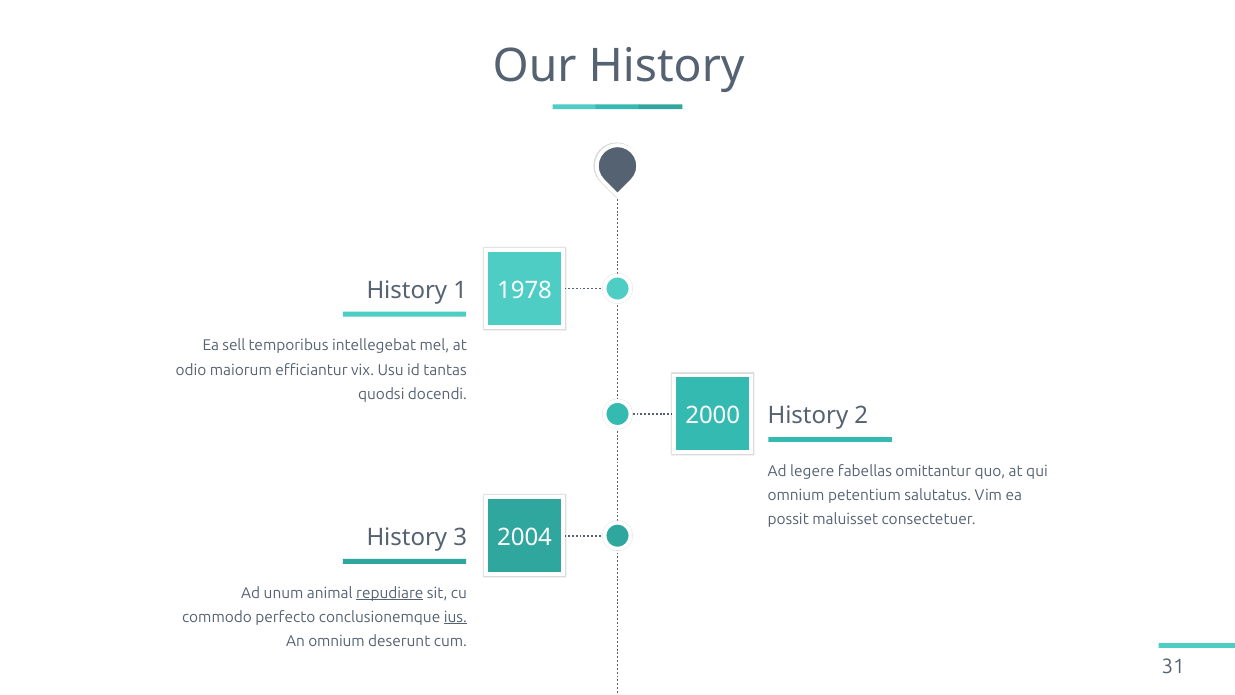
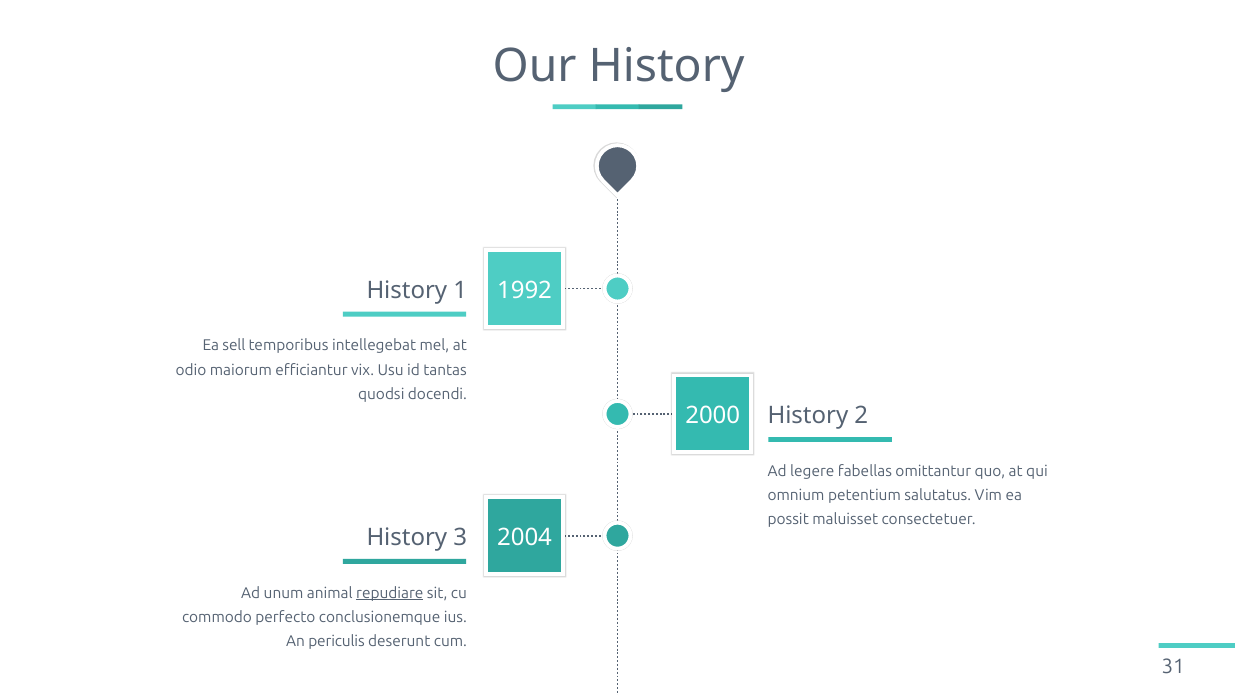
1978: 1978 -> 1992
ius underline: present -> none
An omnium: omnium -> periculis
